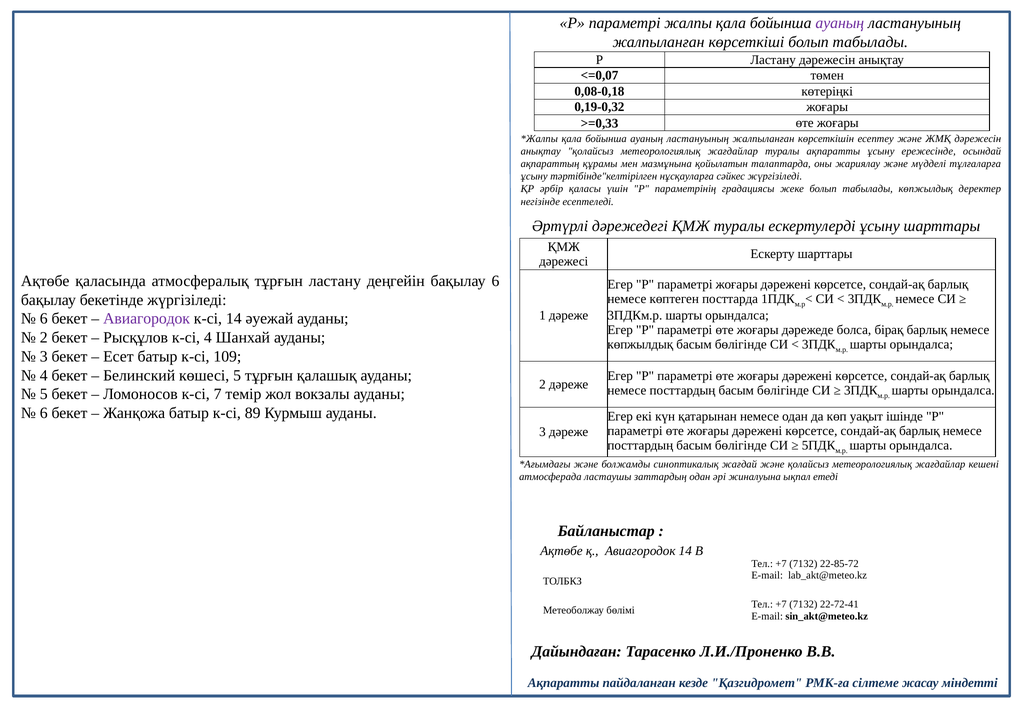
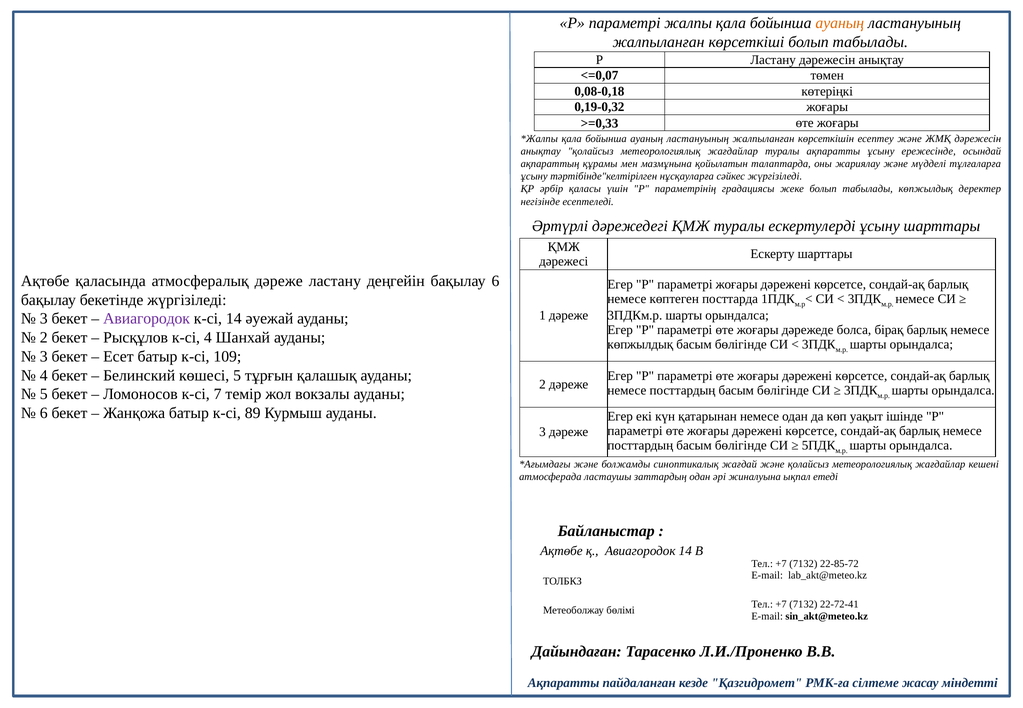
ауаның at (840, 23) colour: purple -> orange
атмосфералық тұрғын: тұрғын -> дәреже
6 at (44, 319): 6 -> 3
